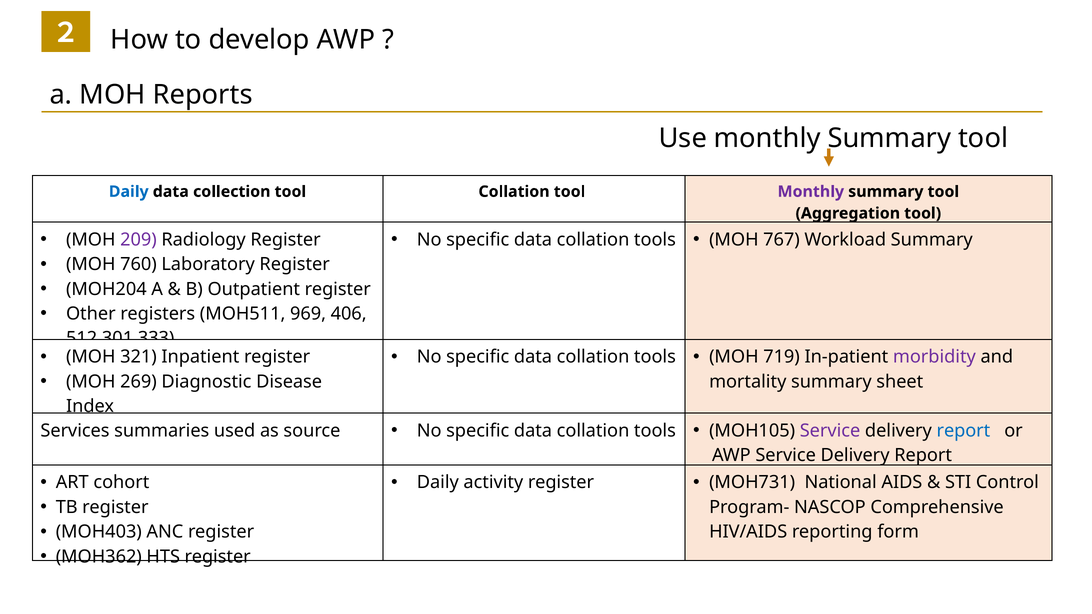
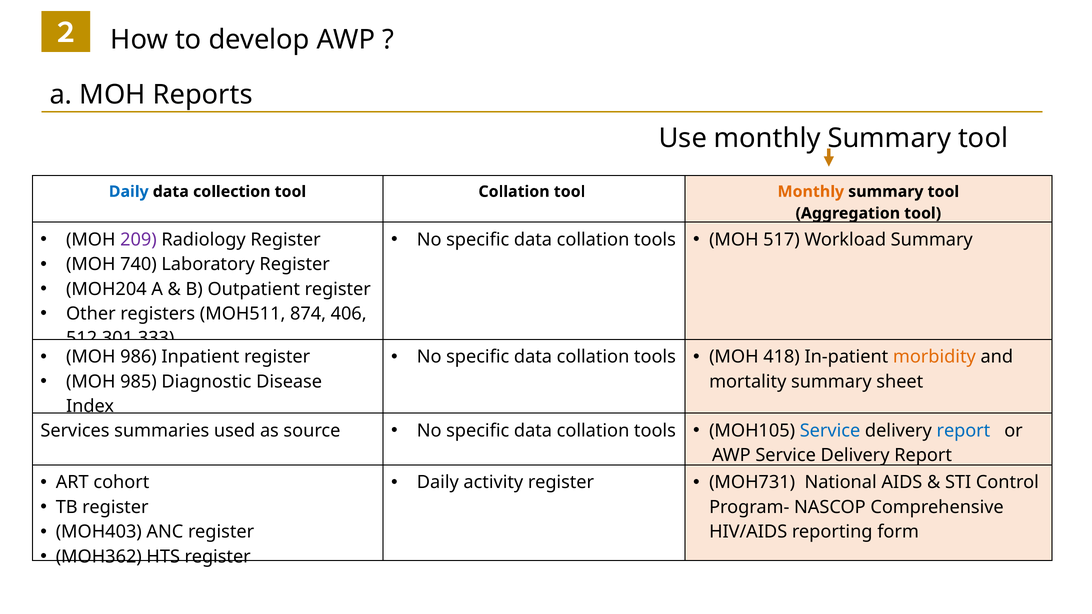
Monthly at (811, 192) colour: purple -> orange
767: 767 -> 517
760: 760 -> 740
969: 969 -> 874
321: 321 -> 986
719: 719 -> 418
morbidity colour: purple -> orange
269: 269 -> 985
Service at (830, 431) colour: purple -> blue
